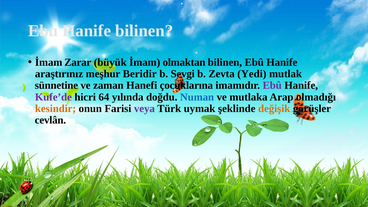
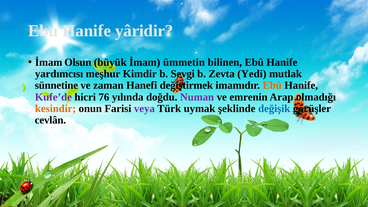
Hanife bilinen: bilinen -> yâridir
Zarar: Zarar -> Olsun
olmaktan: olmaktan -> ümmetin
araştırınız: araştırınız -> yardımcısı
Beridir: Beridir -> Kimdir
çocuklarına: çocuklarına -> değiştirmek
Ebû at (272, 85) colour: purple -> orange
64: 64 -> 76
Numan colour: blue -> purple
mutlaka: mutlaka -> emrenin
değişik colour: orange -> blue
